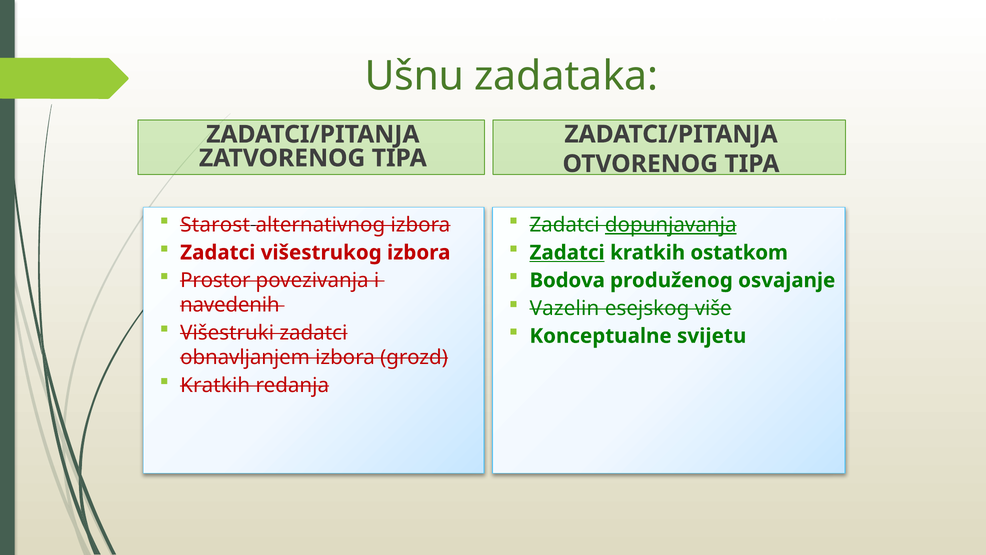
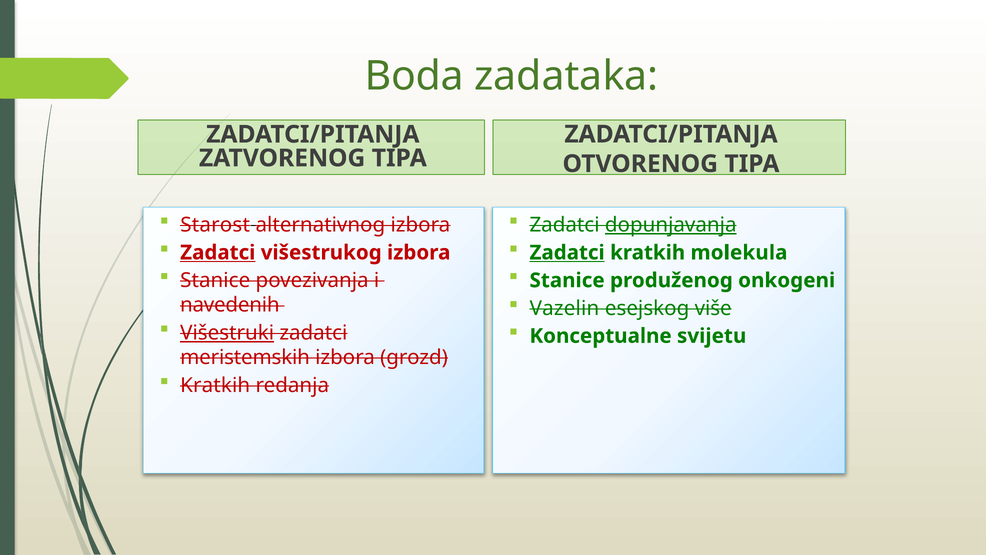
Ušnu: Ušnu -> Boda
Zadatci at (218, 252) underline: none -> present
ostatkom: ostatkom -> molekula
Prostor at (215, 280): Prostor -> Stanice
Bodova at (567, 280): Bodova -> Stanice
osvajanje: osvajanje -> onkogeni
Višestruki underline: none -> present
obnavljanjem: obnavljanjem -> meristemskih
